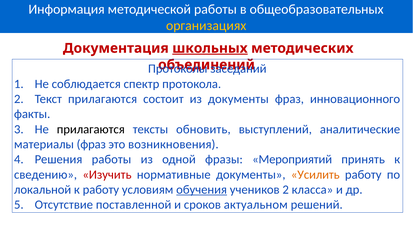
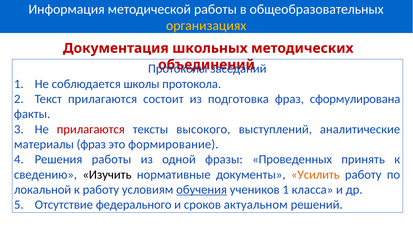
школьных underline: present -> none
спектр: спектр -> школы
из документы: документы -> подготовка
инновационного: инновационного -> сформулирована
прилагаются at (91, 129) colour: black -> red
обновить: обновить -> высокого
возникновения: возникновения -> формирование
Мероприятий: Мероприятий -> Проведенных
Изучить colour: red -> black
учеников 2: 2 -> 1
поставленной: поставленной -> федерального
